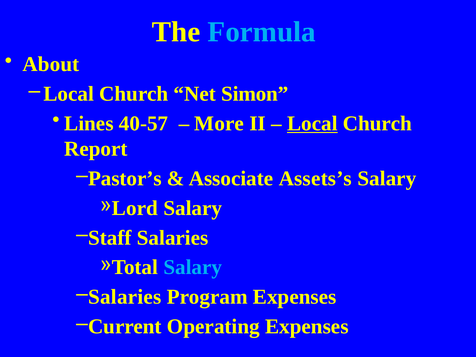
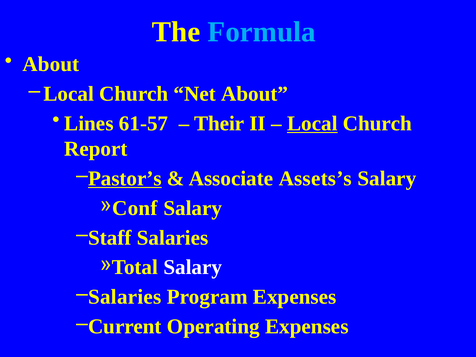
Net Simon: Simon -> About
40-57: 40-57 -> 61-57
More: More -> Their
Pastor’s underline: none -> present
Lord: Lord -> Conf
Salary at (193, 267) colour: light blue -> white
